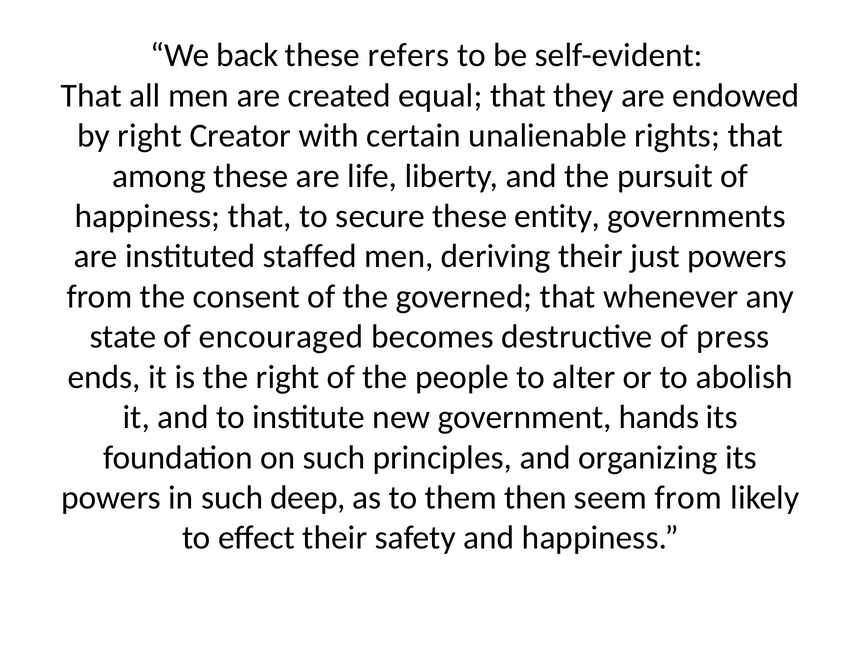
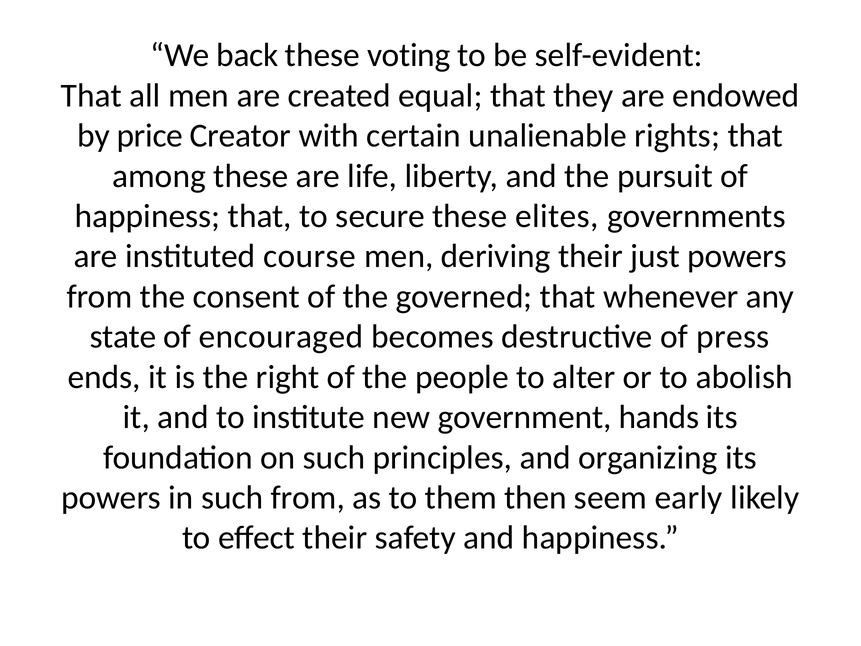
refers: refers -> voting
by right: right -> price
entity: entity -> elites
staffed: staffed -> course
such deep: deep -> from
seem from: from -> early
